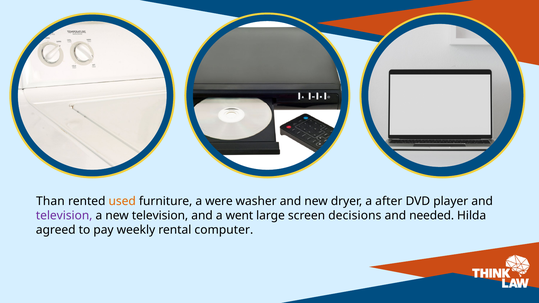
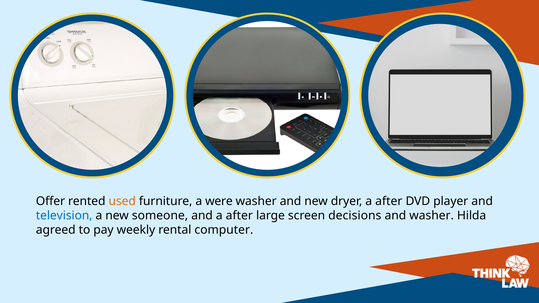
Than: Than -> Offer
television at (64, 216) colour: purple -> blue
new television: television -> someone
and a went: went -> after
and needed: needed -> washer
